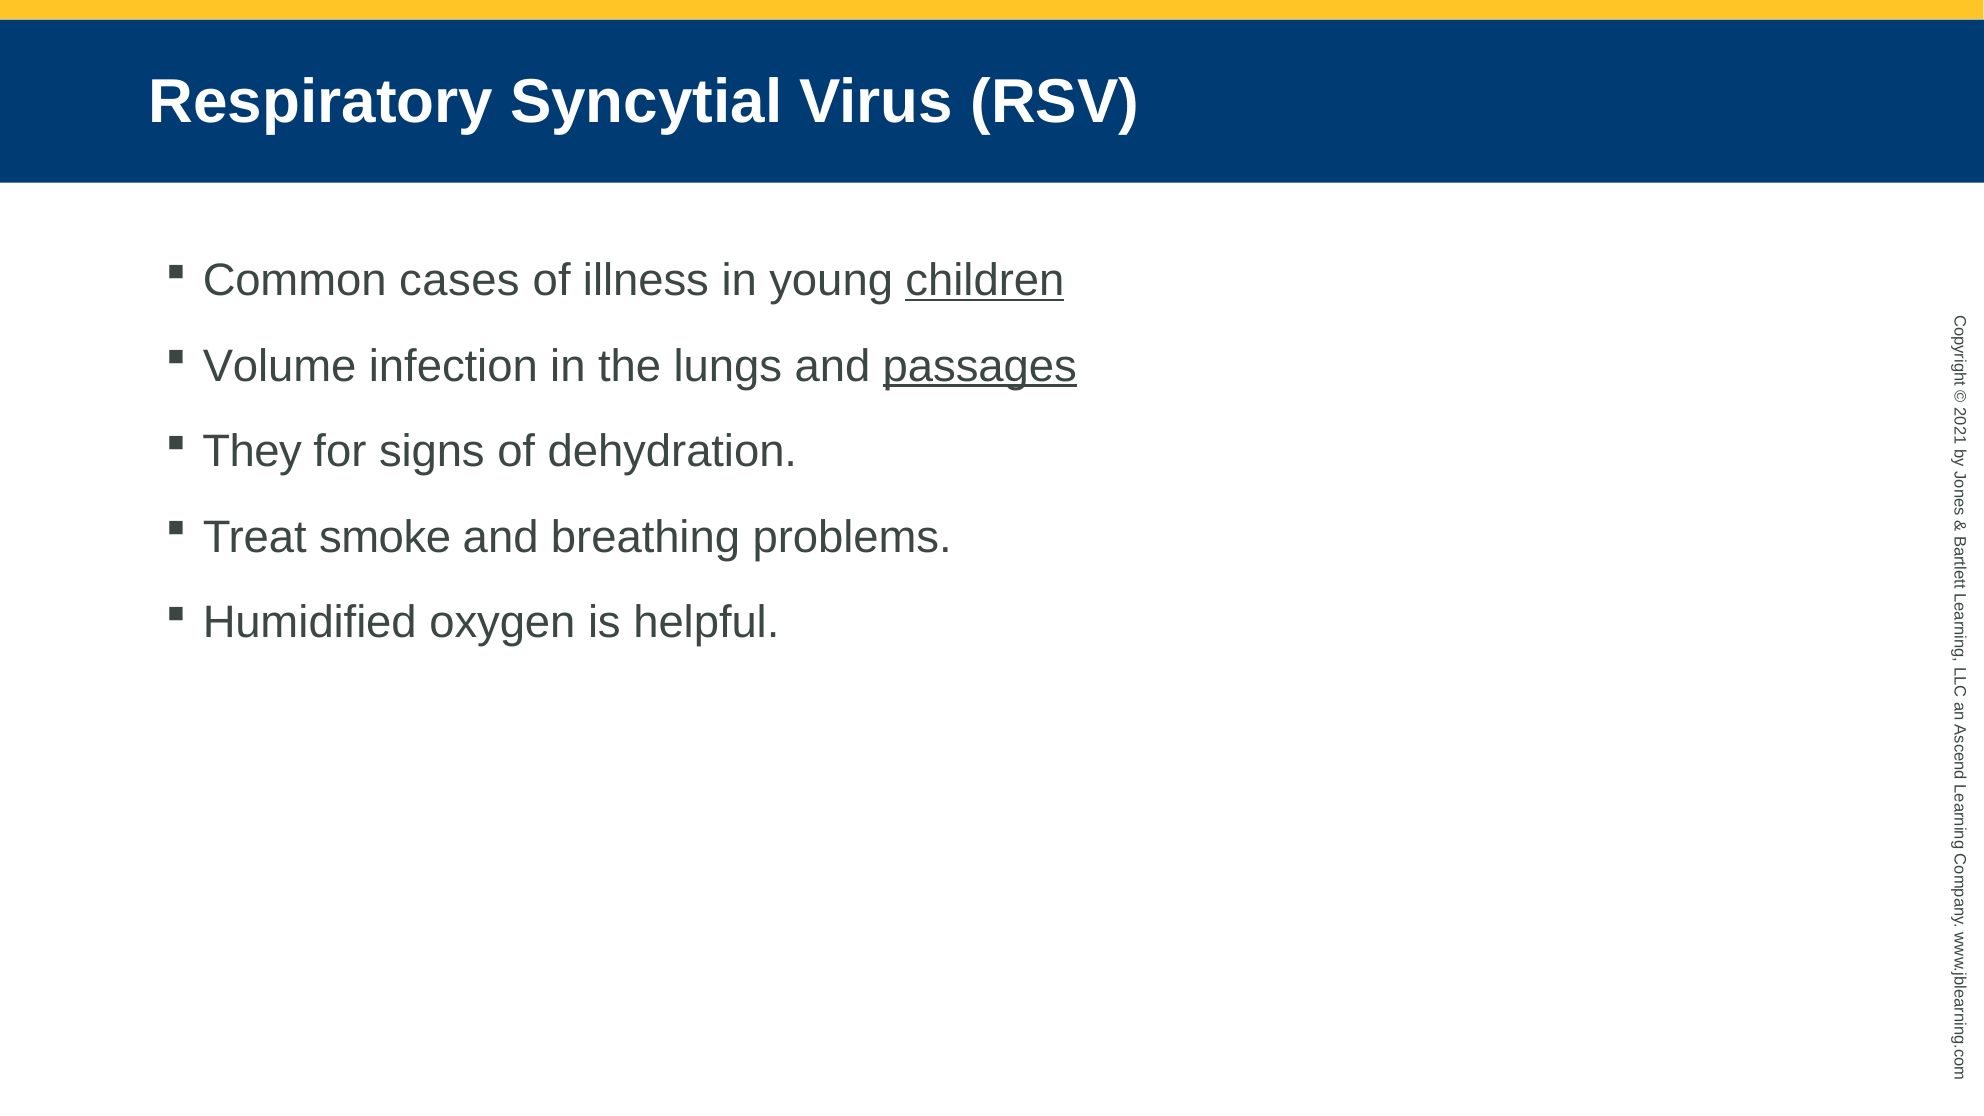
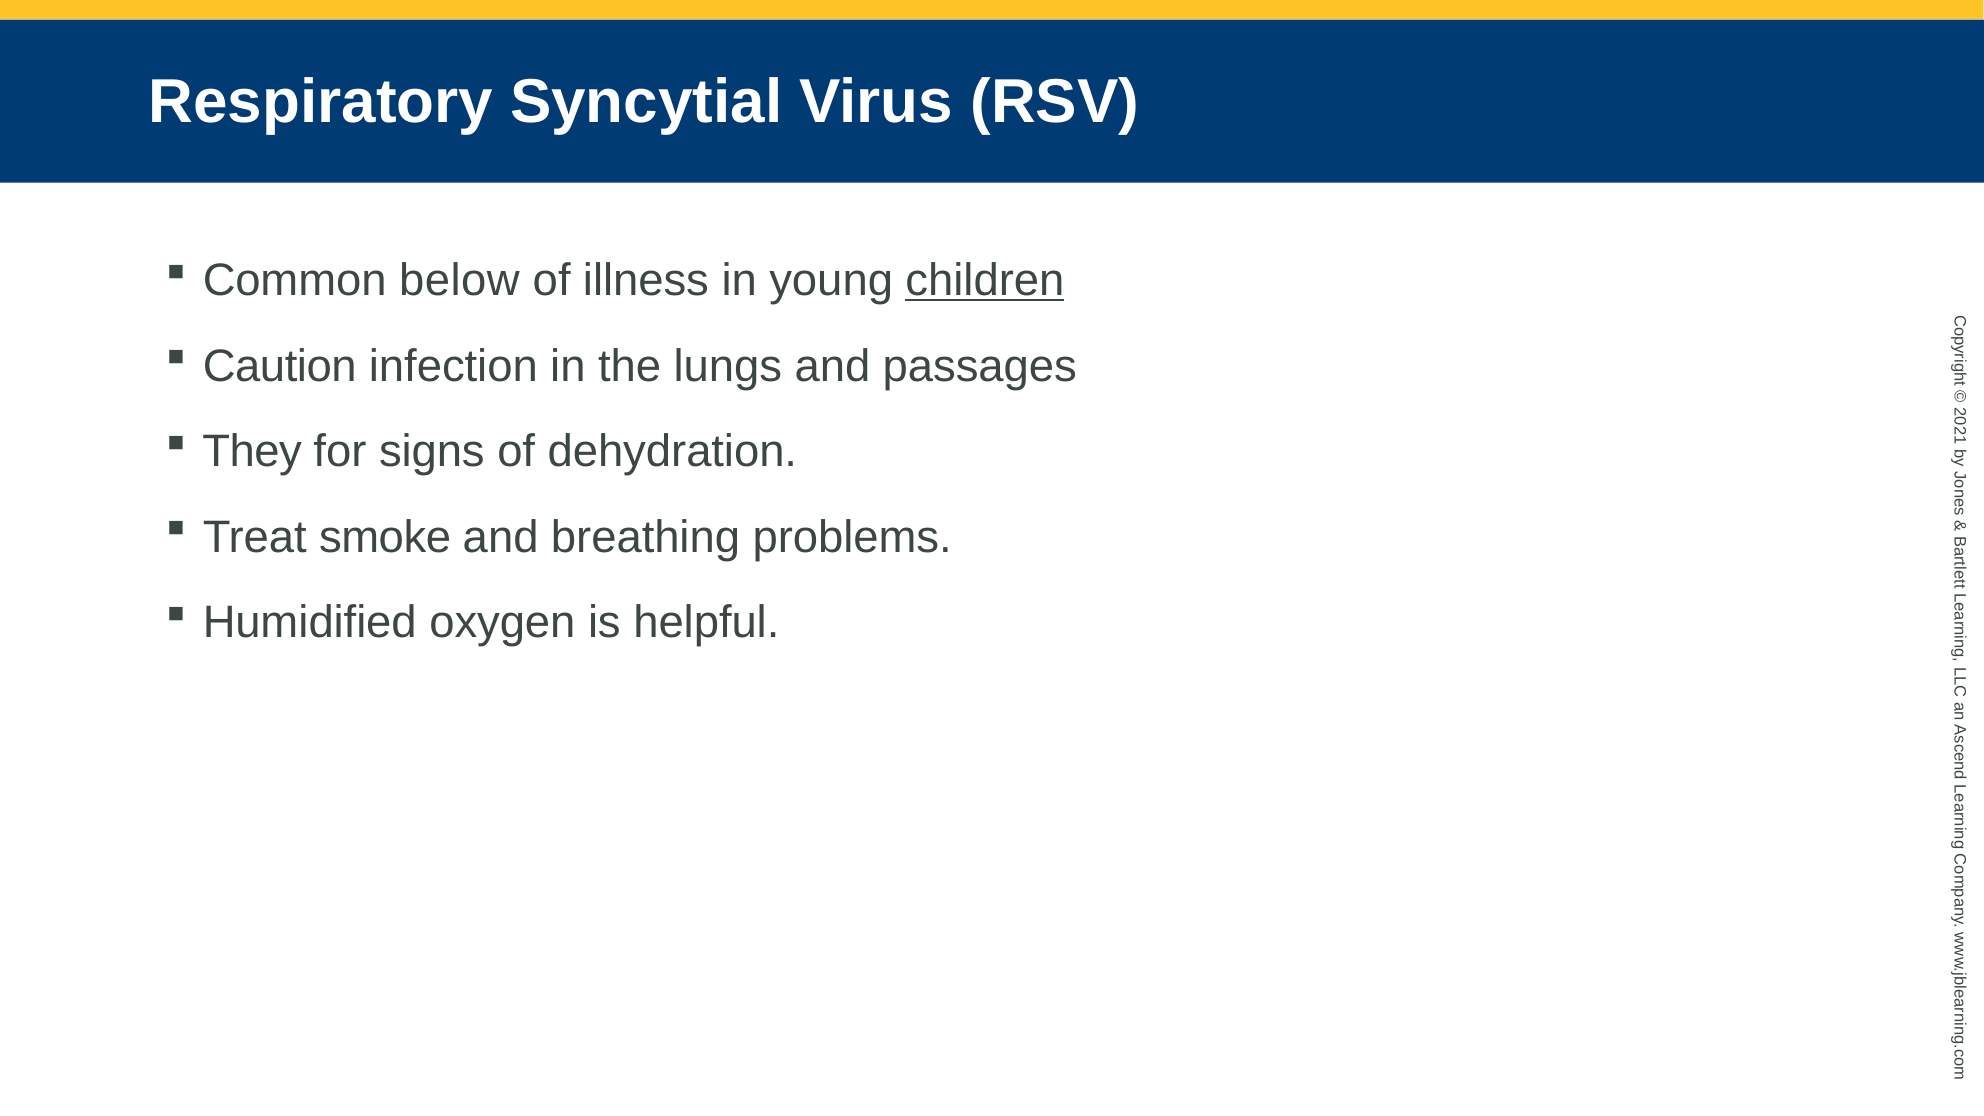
cases: cases -> below
Volume: Volume -> Caution
passages underline: present -> none
